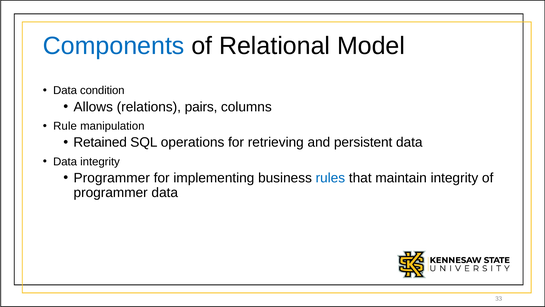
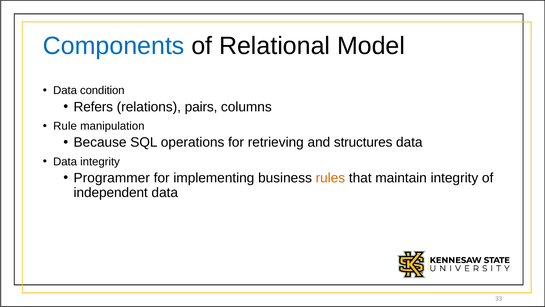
Allows: Allows -> Refers
Retained: Retained -> Because
persistent: persistent -> structures
rules colour: blue -> orange
programmer at (111, 192): programmer -> independent
